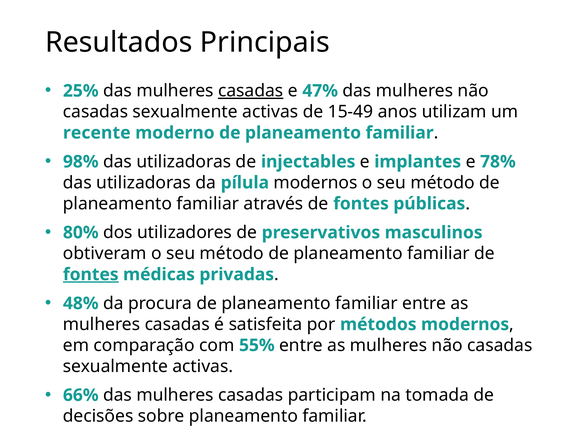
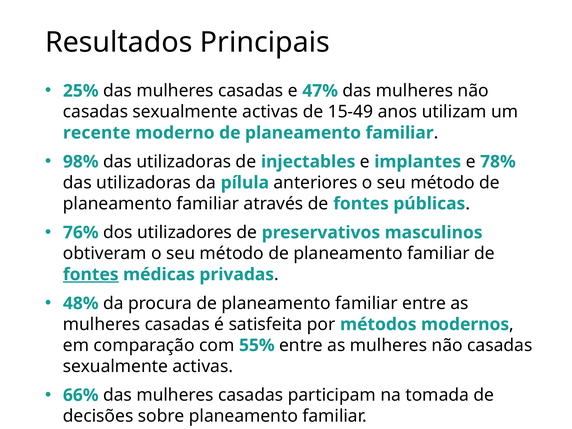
casadas at (251, 91) underline: present -> none
pílula modernos: modernos -> anteriores
80%: 80% -> 76%
